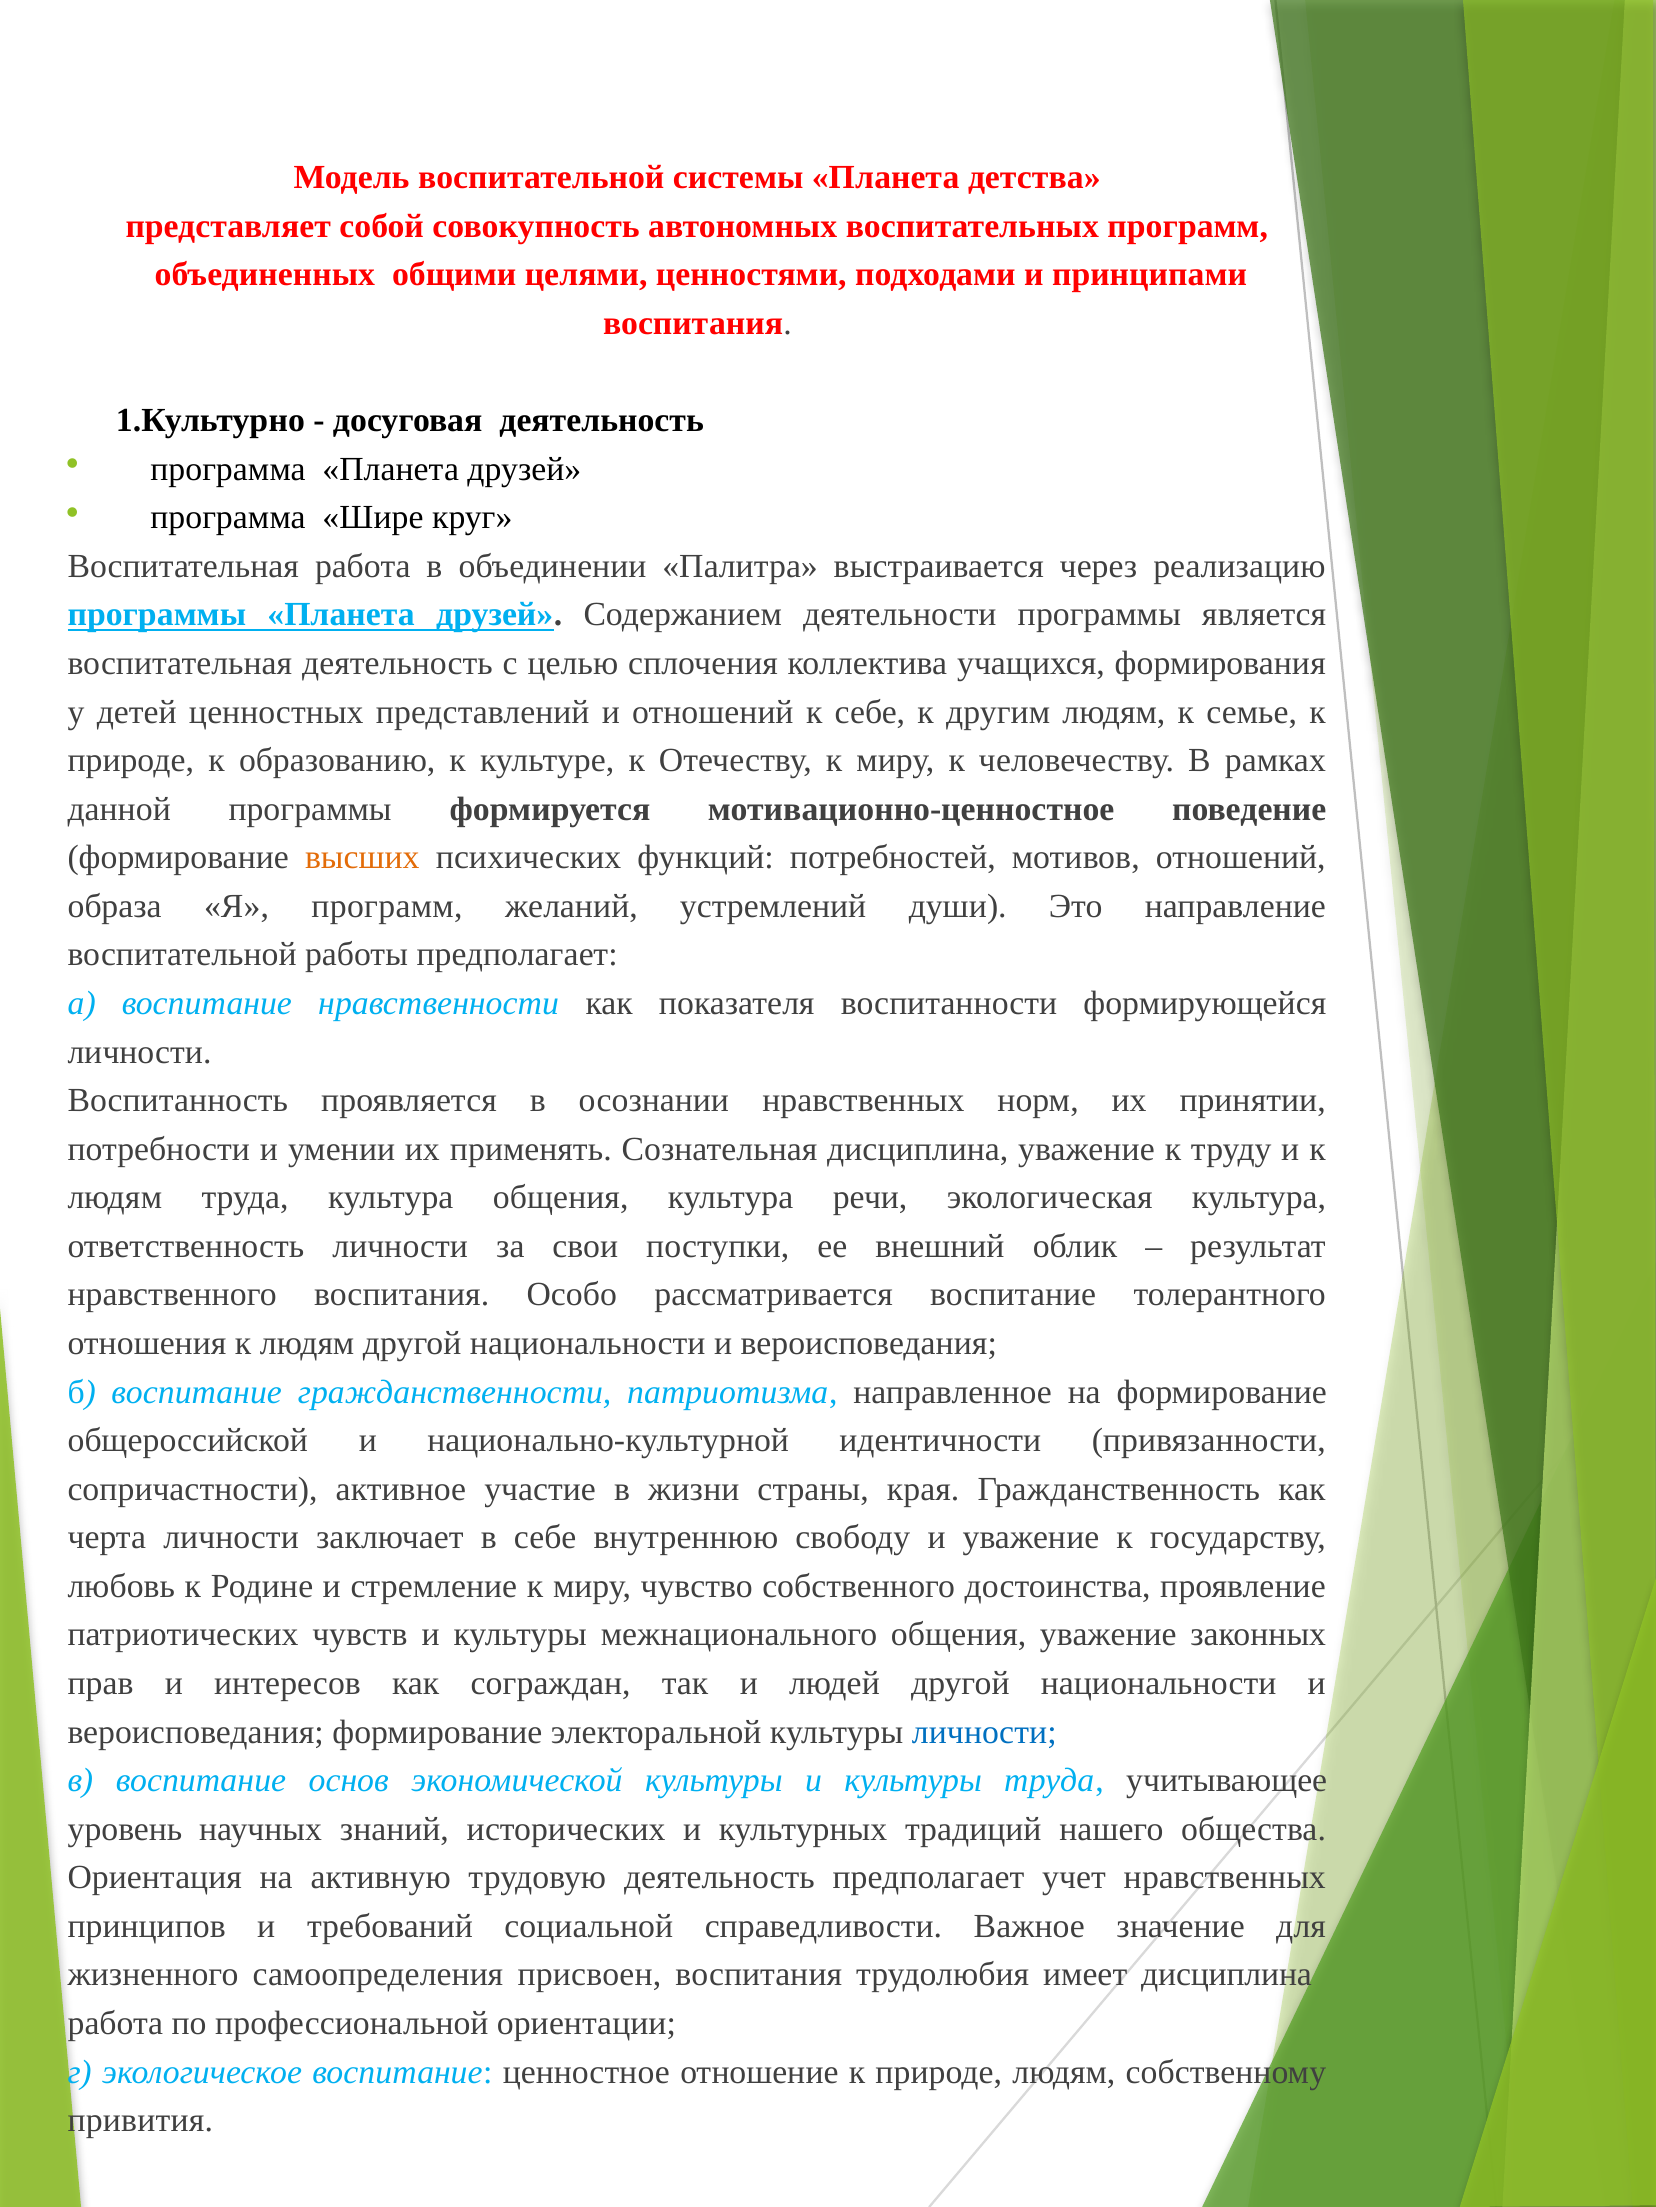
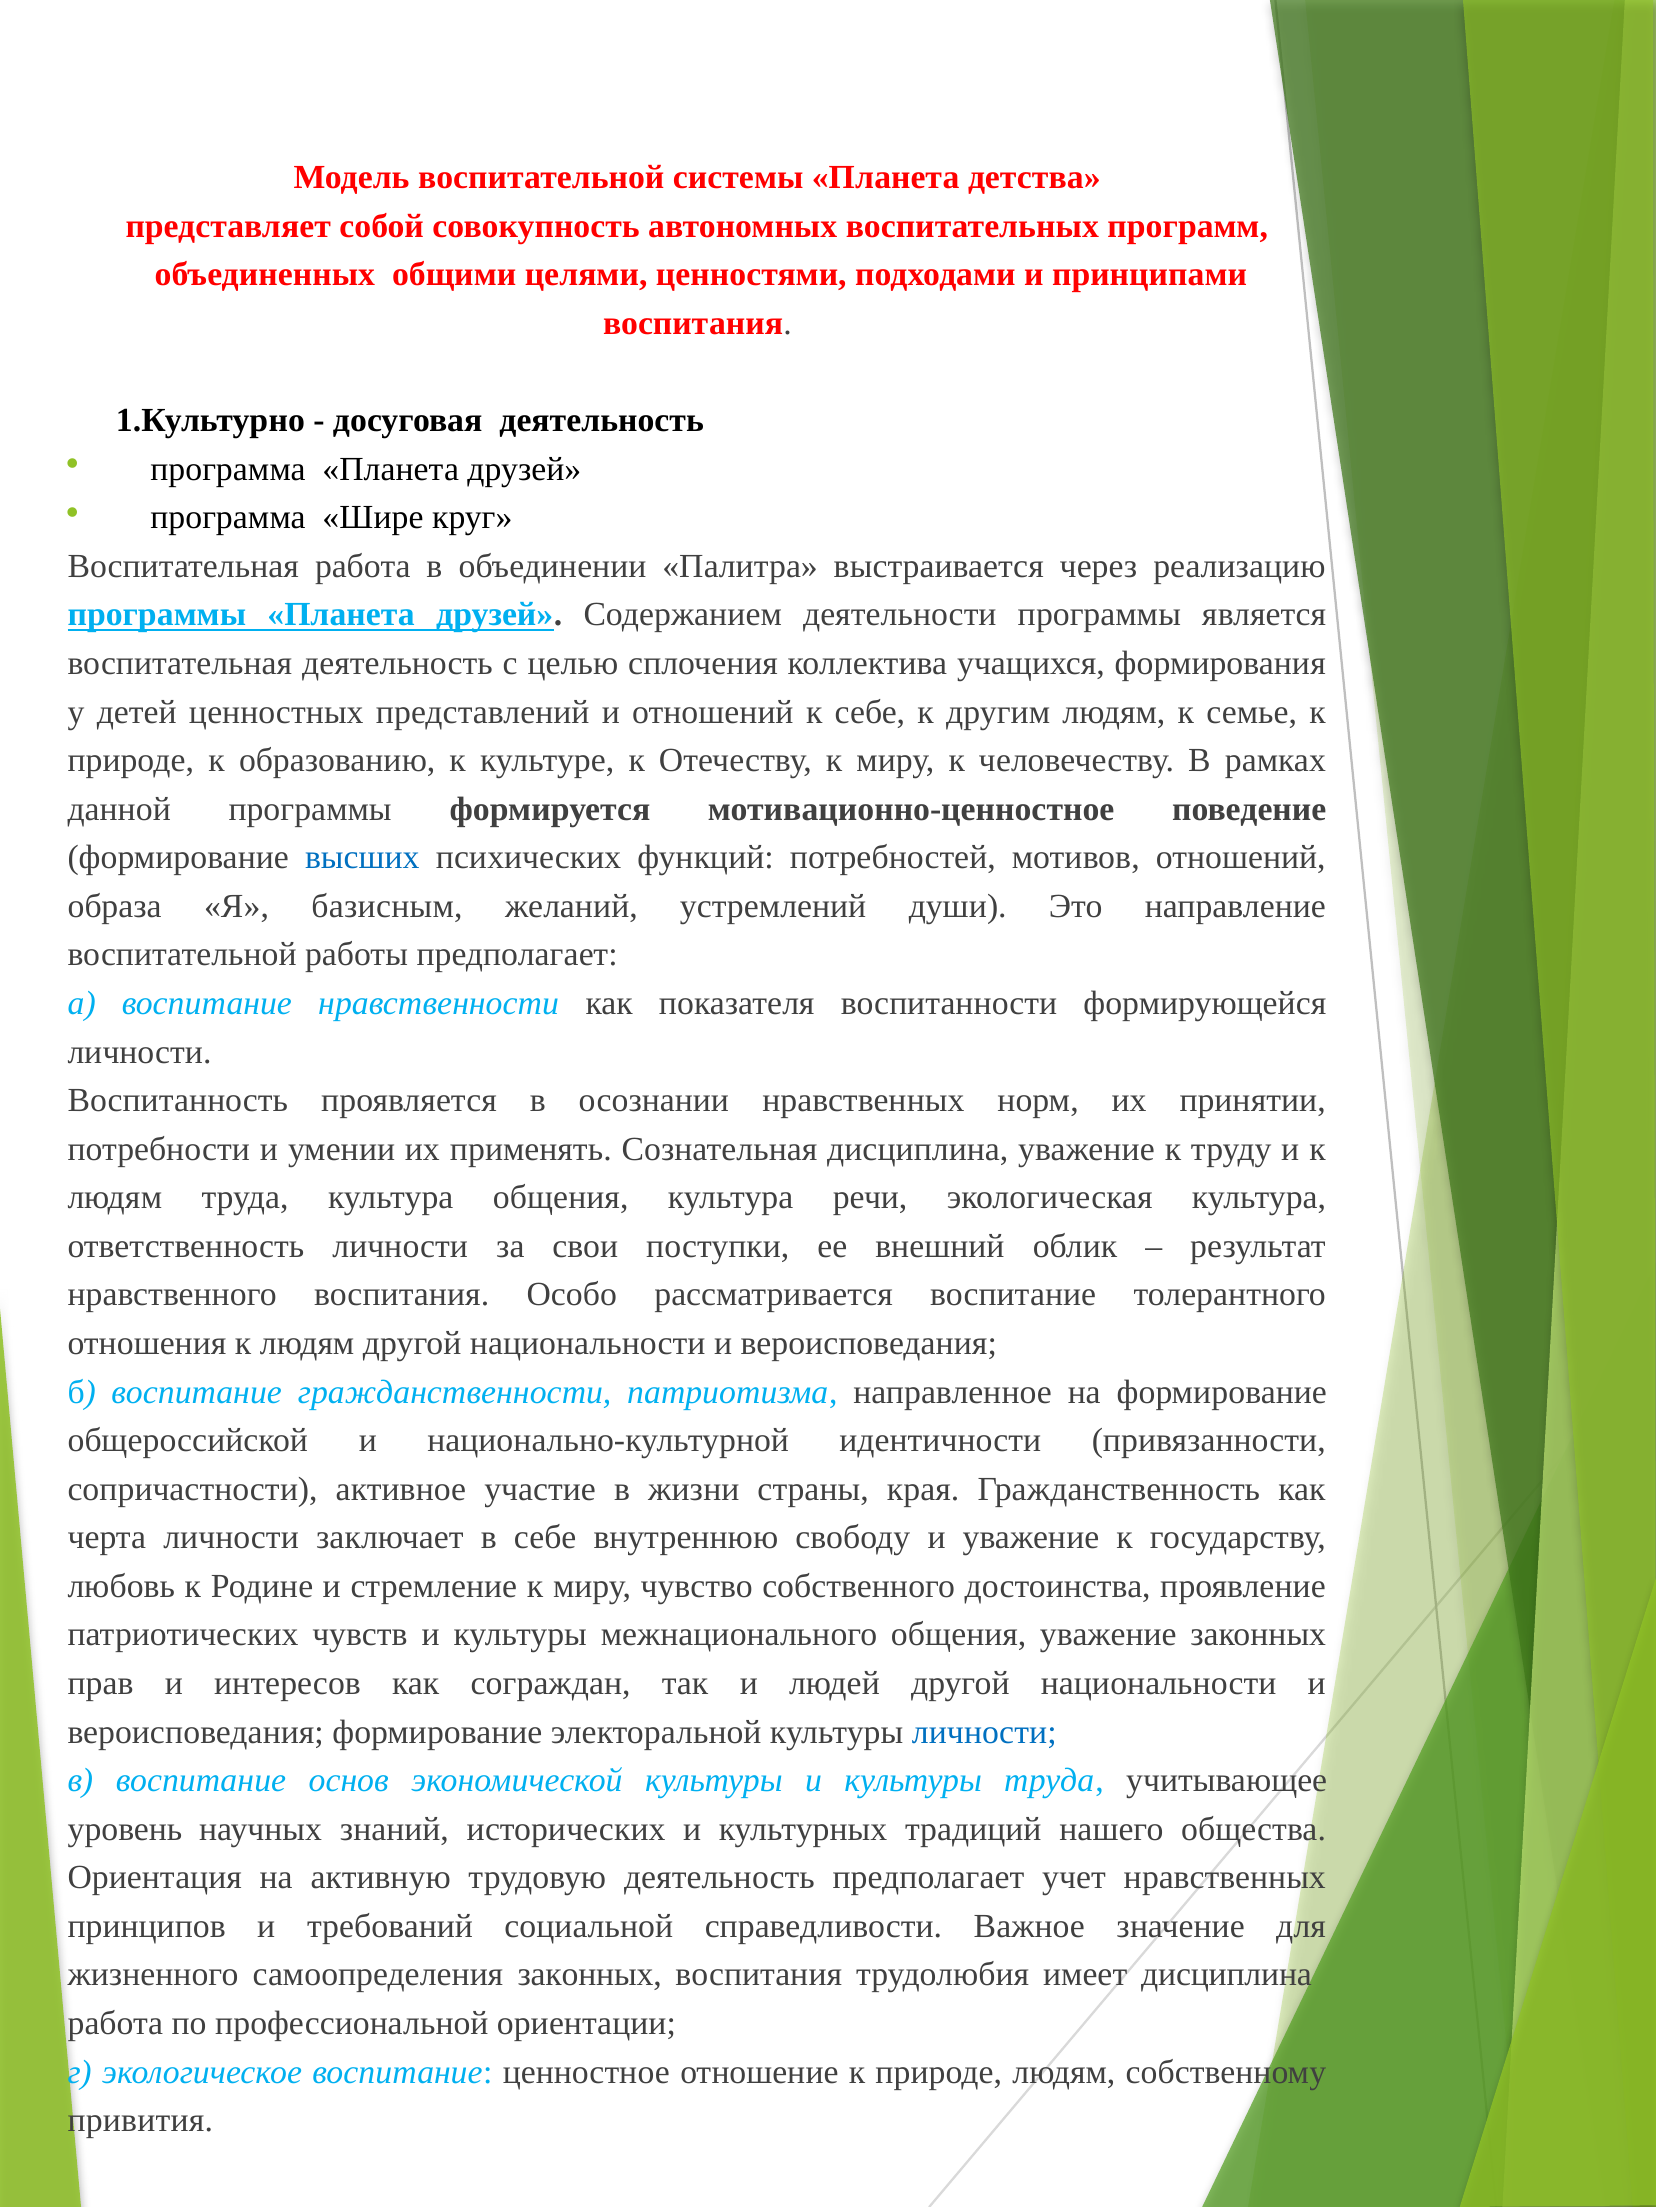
высших colour: orange -> blue
Я программ: программ -> базисным
самоопределения присвоен: присвоен -> законных
